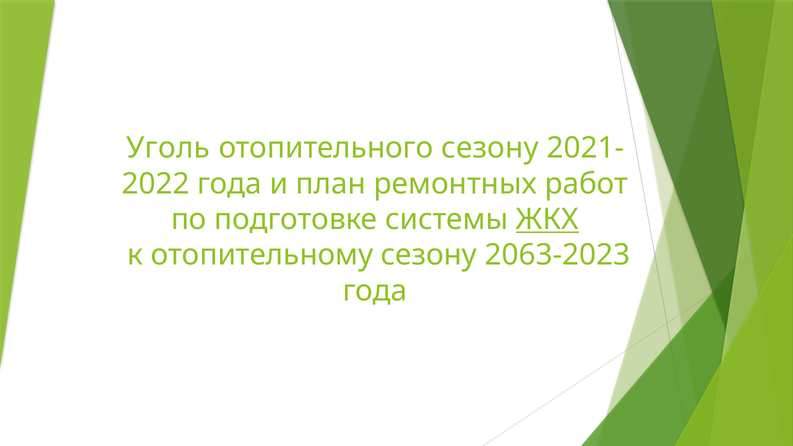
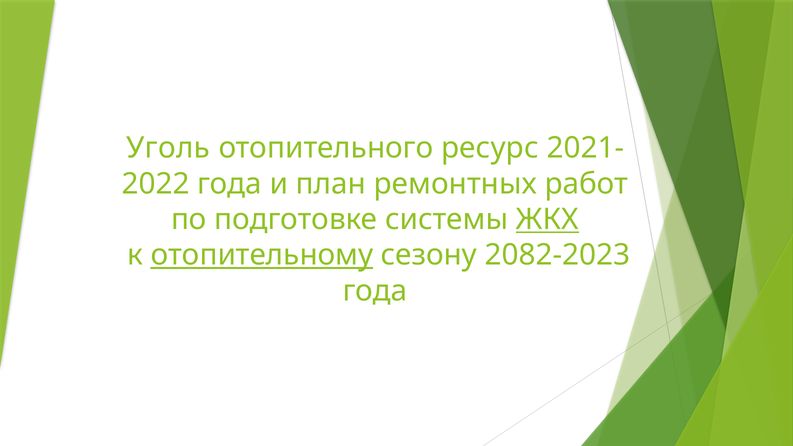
отопительного сезону: сезону -> ресурс
отопительному underline: none -> present
2063-2023: 2063-2023 -> 2082-2023
